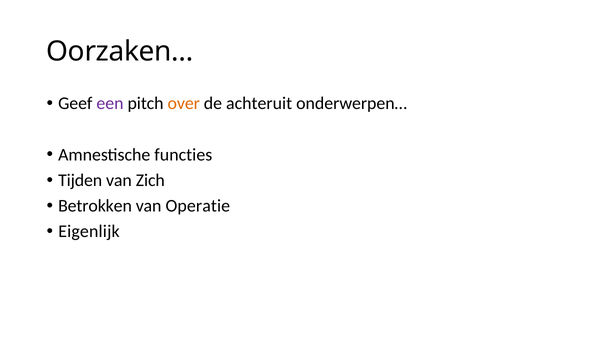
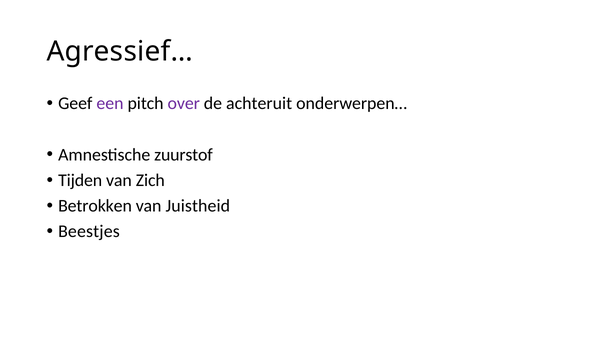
Oorzaken…: Oorzaken… -> Agressief…
over colour: orange -> purple
functies: functies -> zuurstof
Operatie: Operatie -> Juistheid
Eigenlijk: Eigenlijk -> Beestjes
